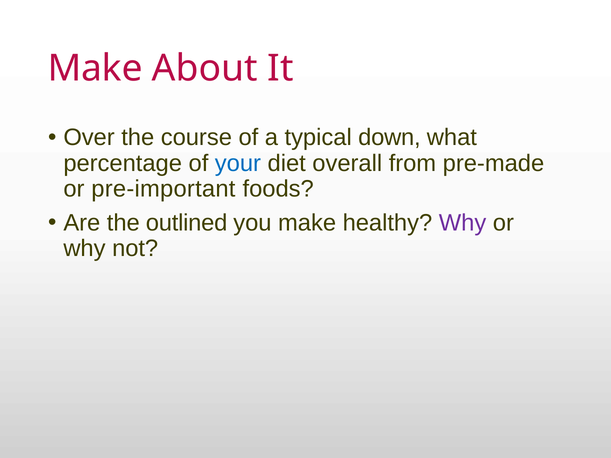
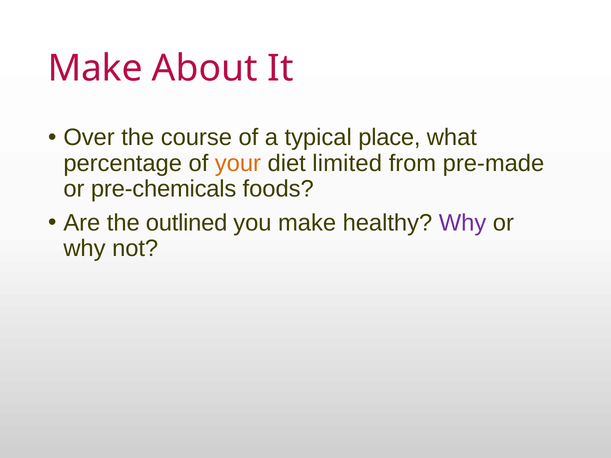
down: down -> place
your colour: blue -> orange
overall: overall -> limited
pre-important: pre-important -> pre-chemicals
